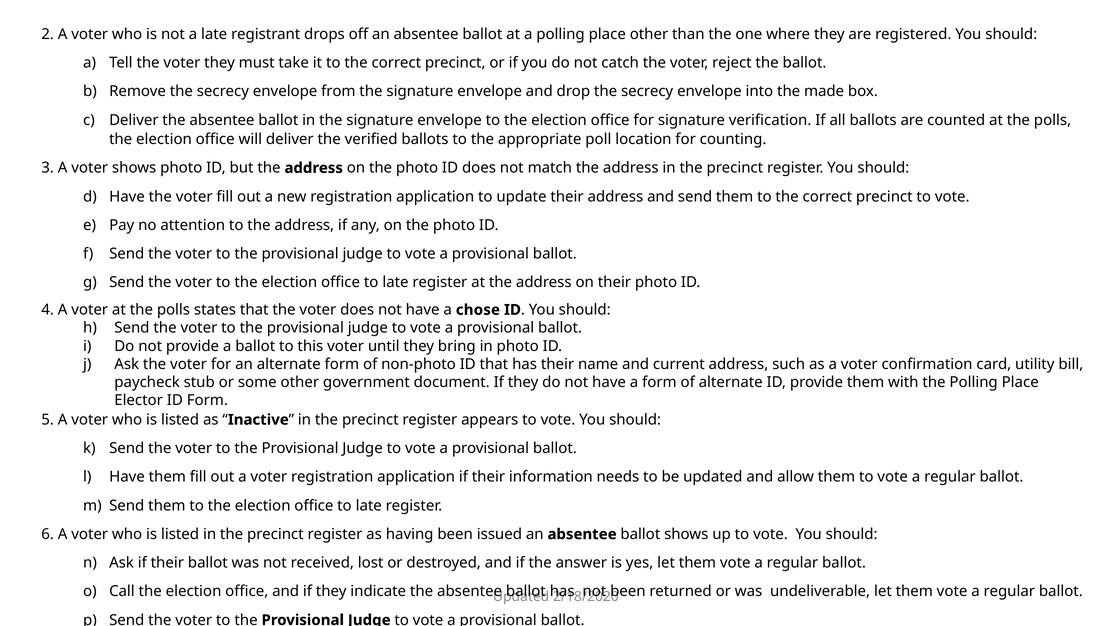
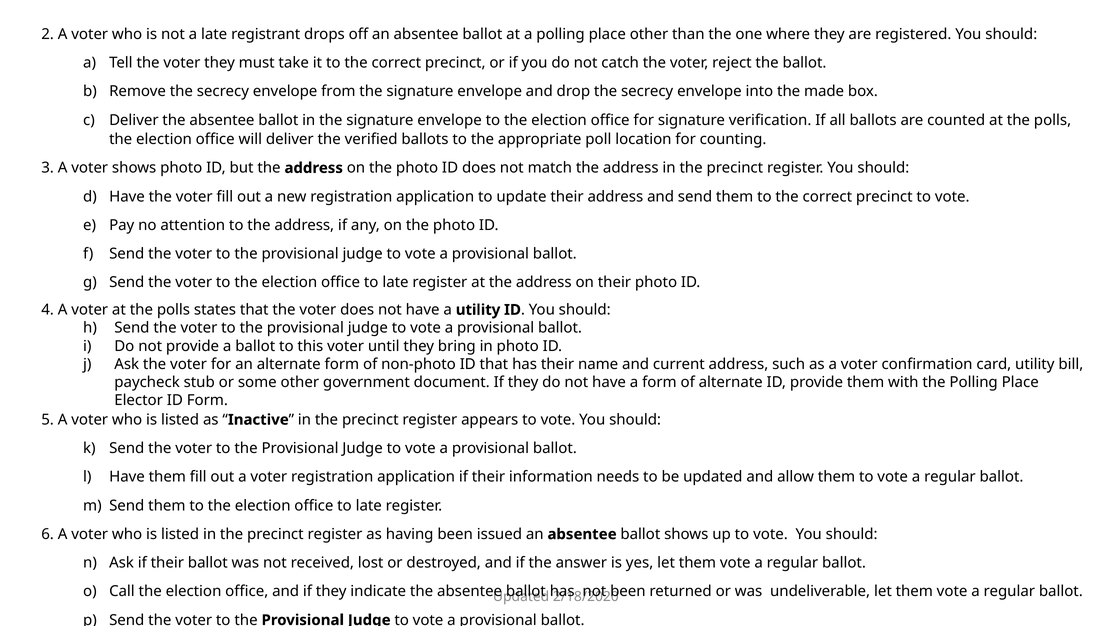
a chose: chose -> utility
